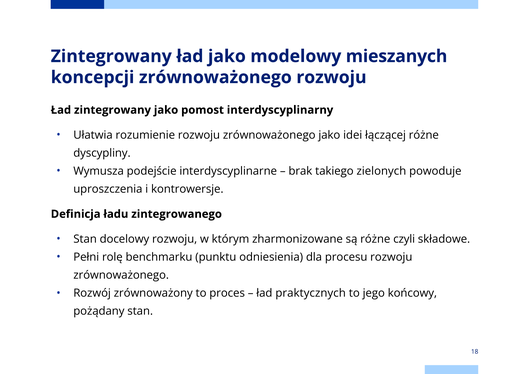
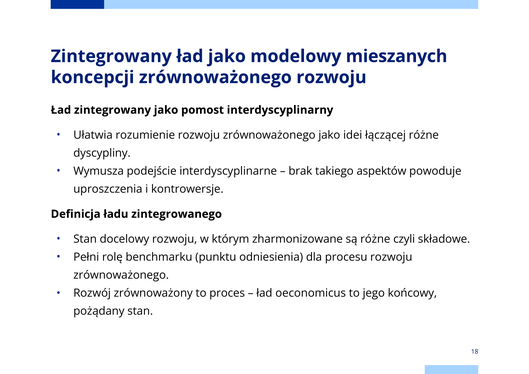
zielonych: zielonych -> aspektów
praktycznych: praktycznych -> oeconomicus
